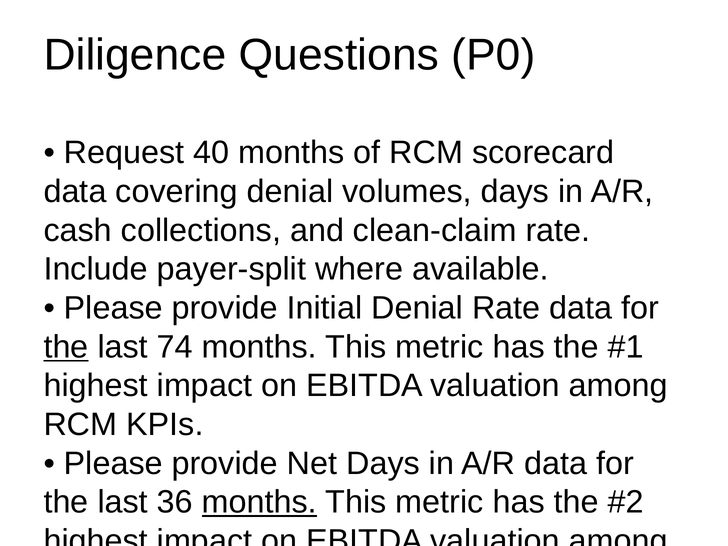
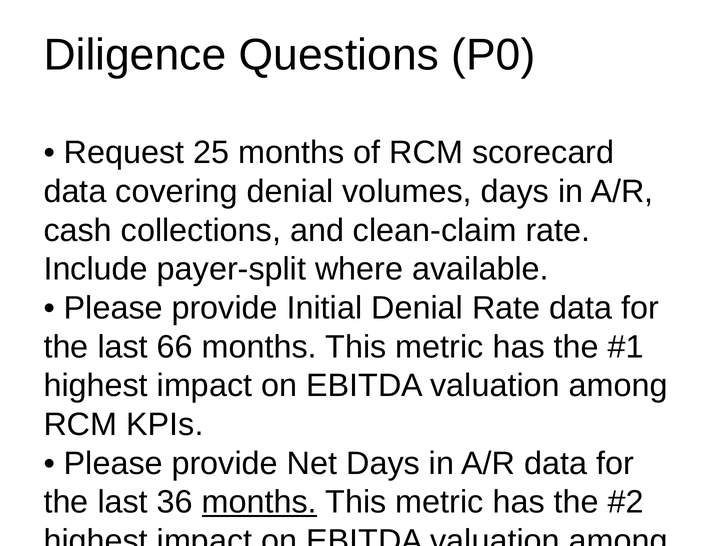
40: 40 -> 25
the at (66, 347) underline: present -> none
74: 74 -> 66
